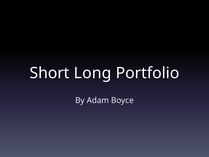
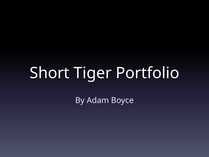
Long: Long -> Tiger
